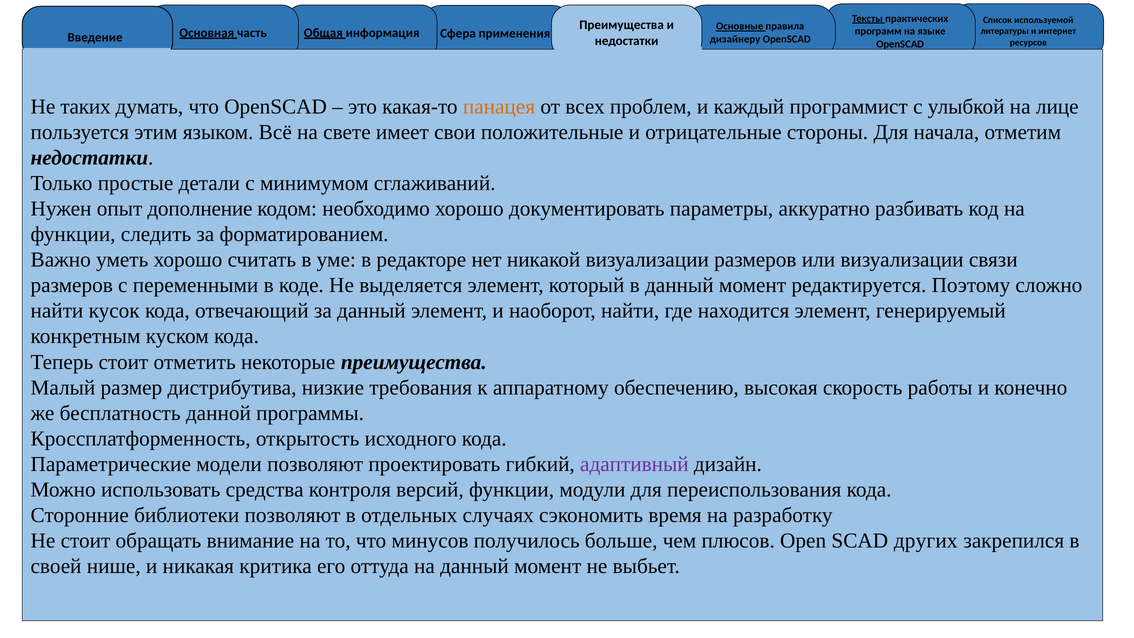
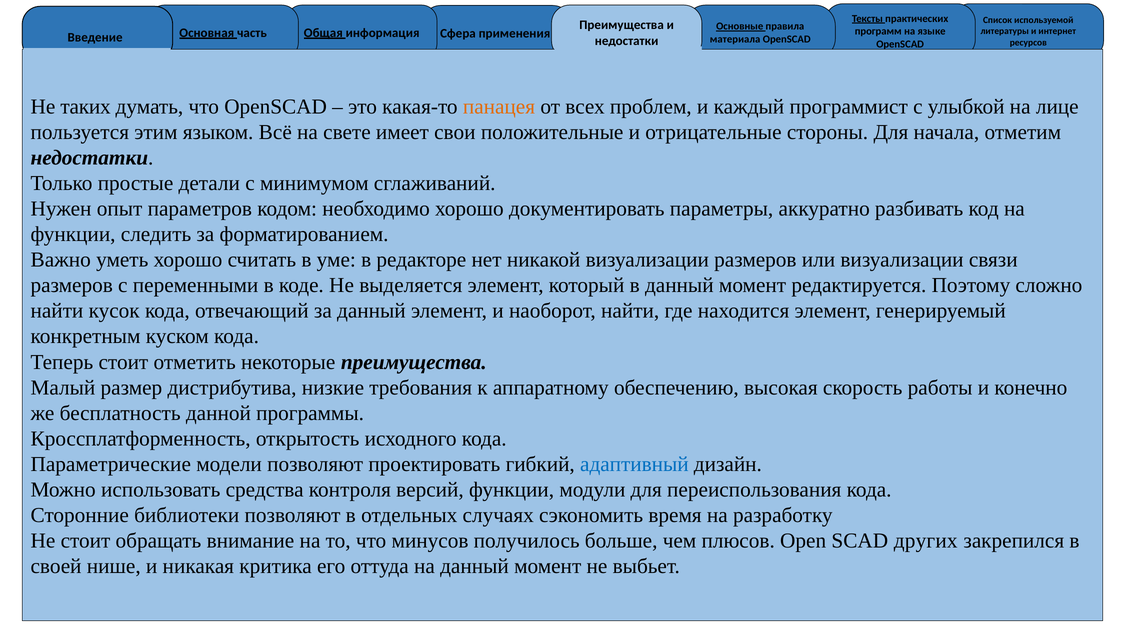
дизайнеру: дизайнеру -> материала
дополнение: дополнение -> параметров
адаптивный colour: purple -> blue
